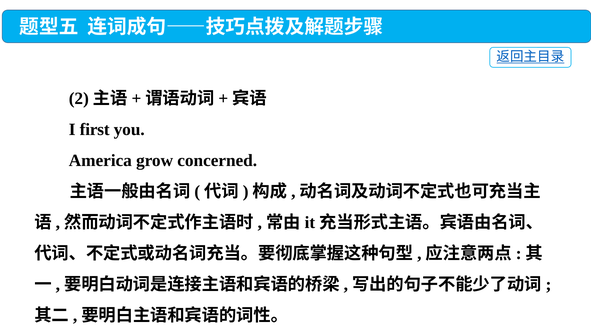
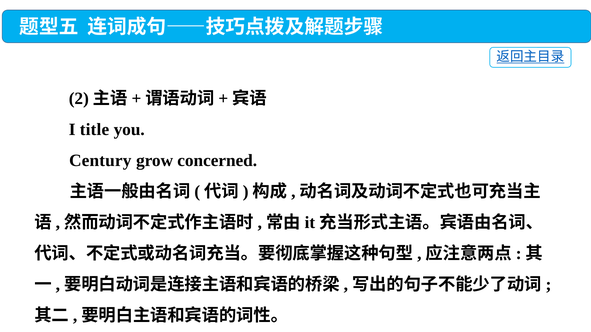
first: first -> title
America: America -> Century
